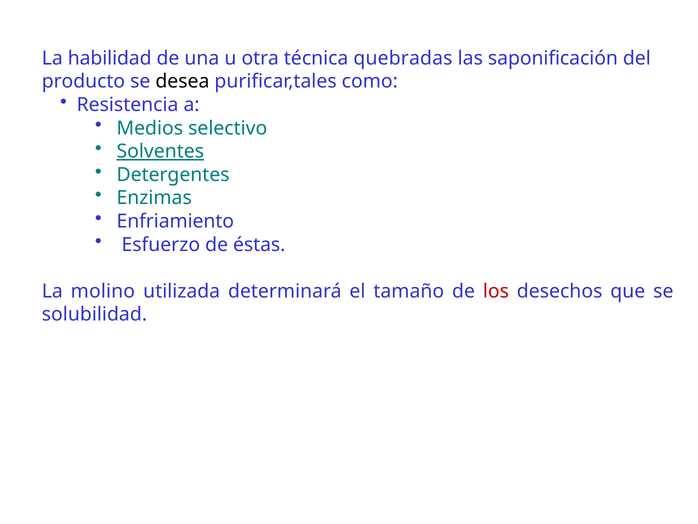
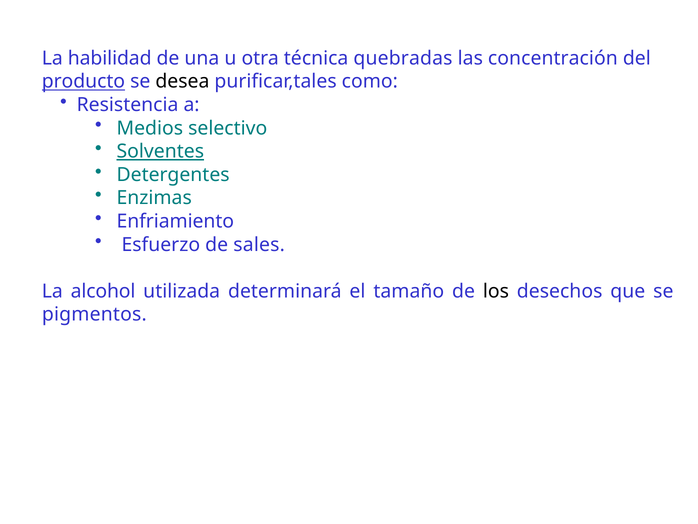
saponificación: saponificación -> concentración
producto underline: none -> present
éstas: éstas -> sales
molino: molino -> alcohol
los colour: red -> black
solubilidad: solubilidad -> pigmentos
